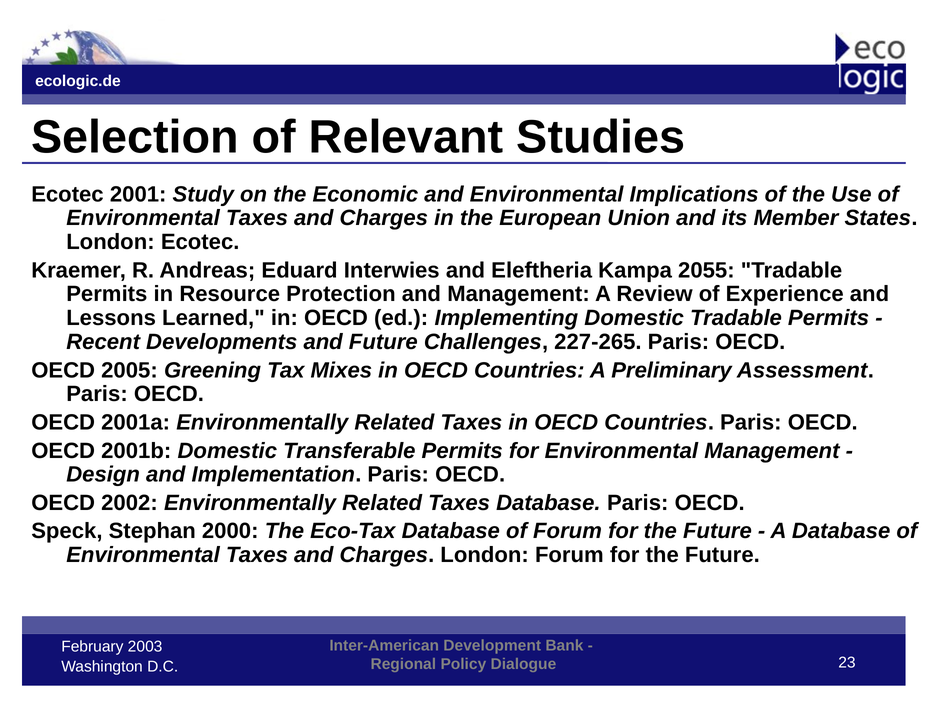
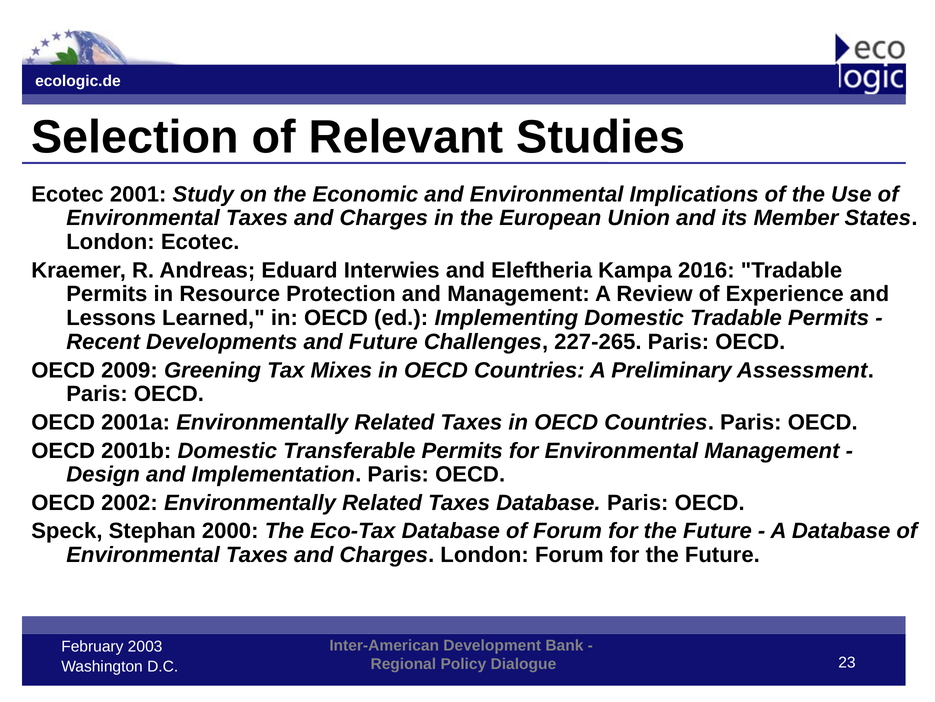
2055: 2055 -> 2016
2005: 2005 -> 2009
